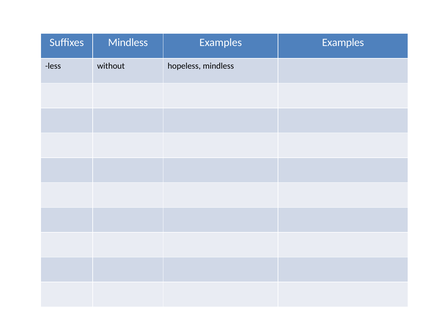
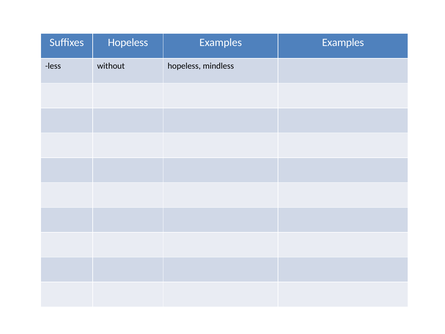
Suffixes Mindless: Mindless -> Hopeless
